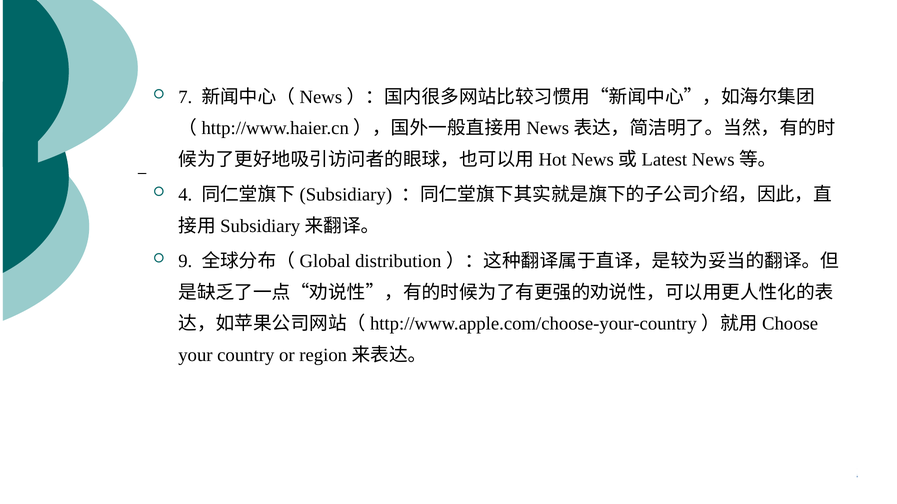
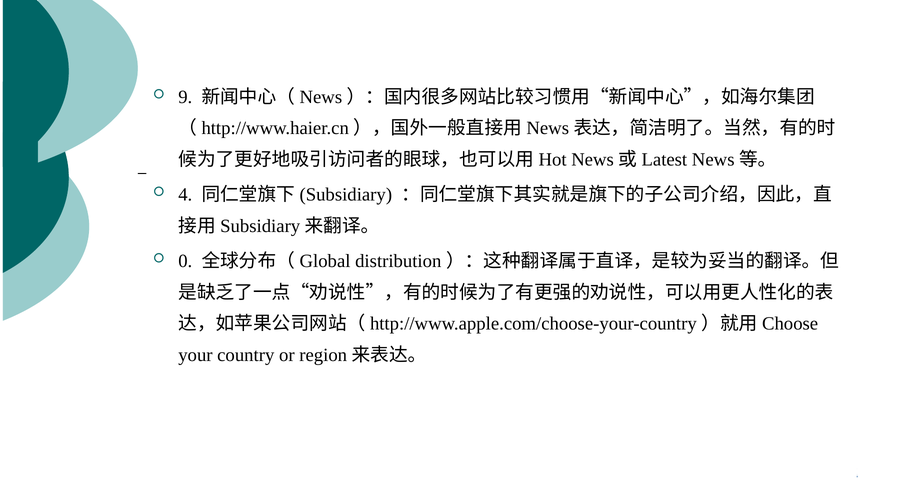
7: 7 -> 9
9: 9 -> 0
